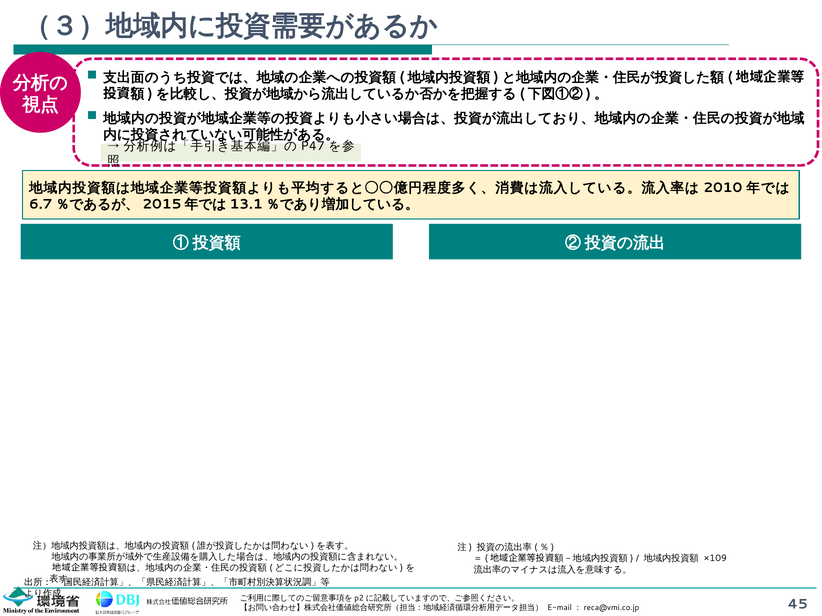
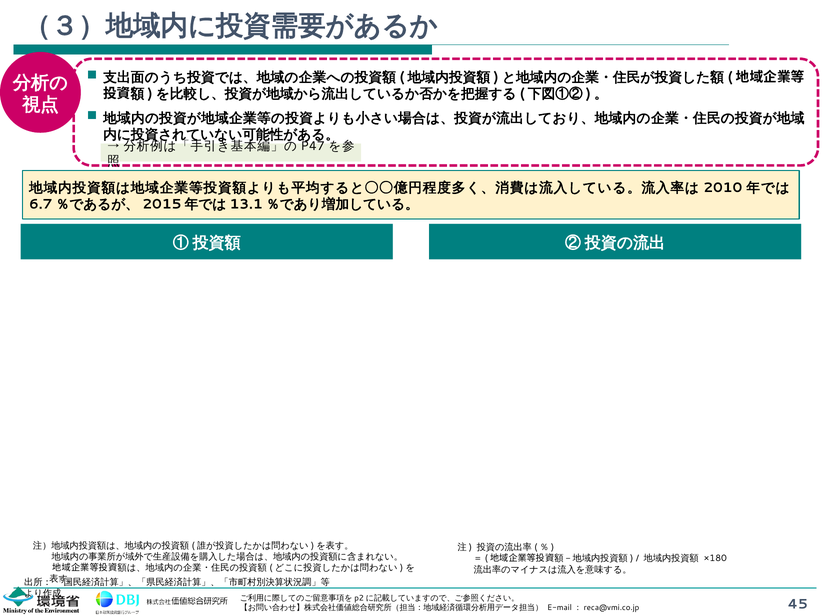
×109: ×109 -> ×180
